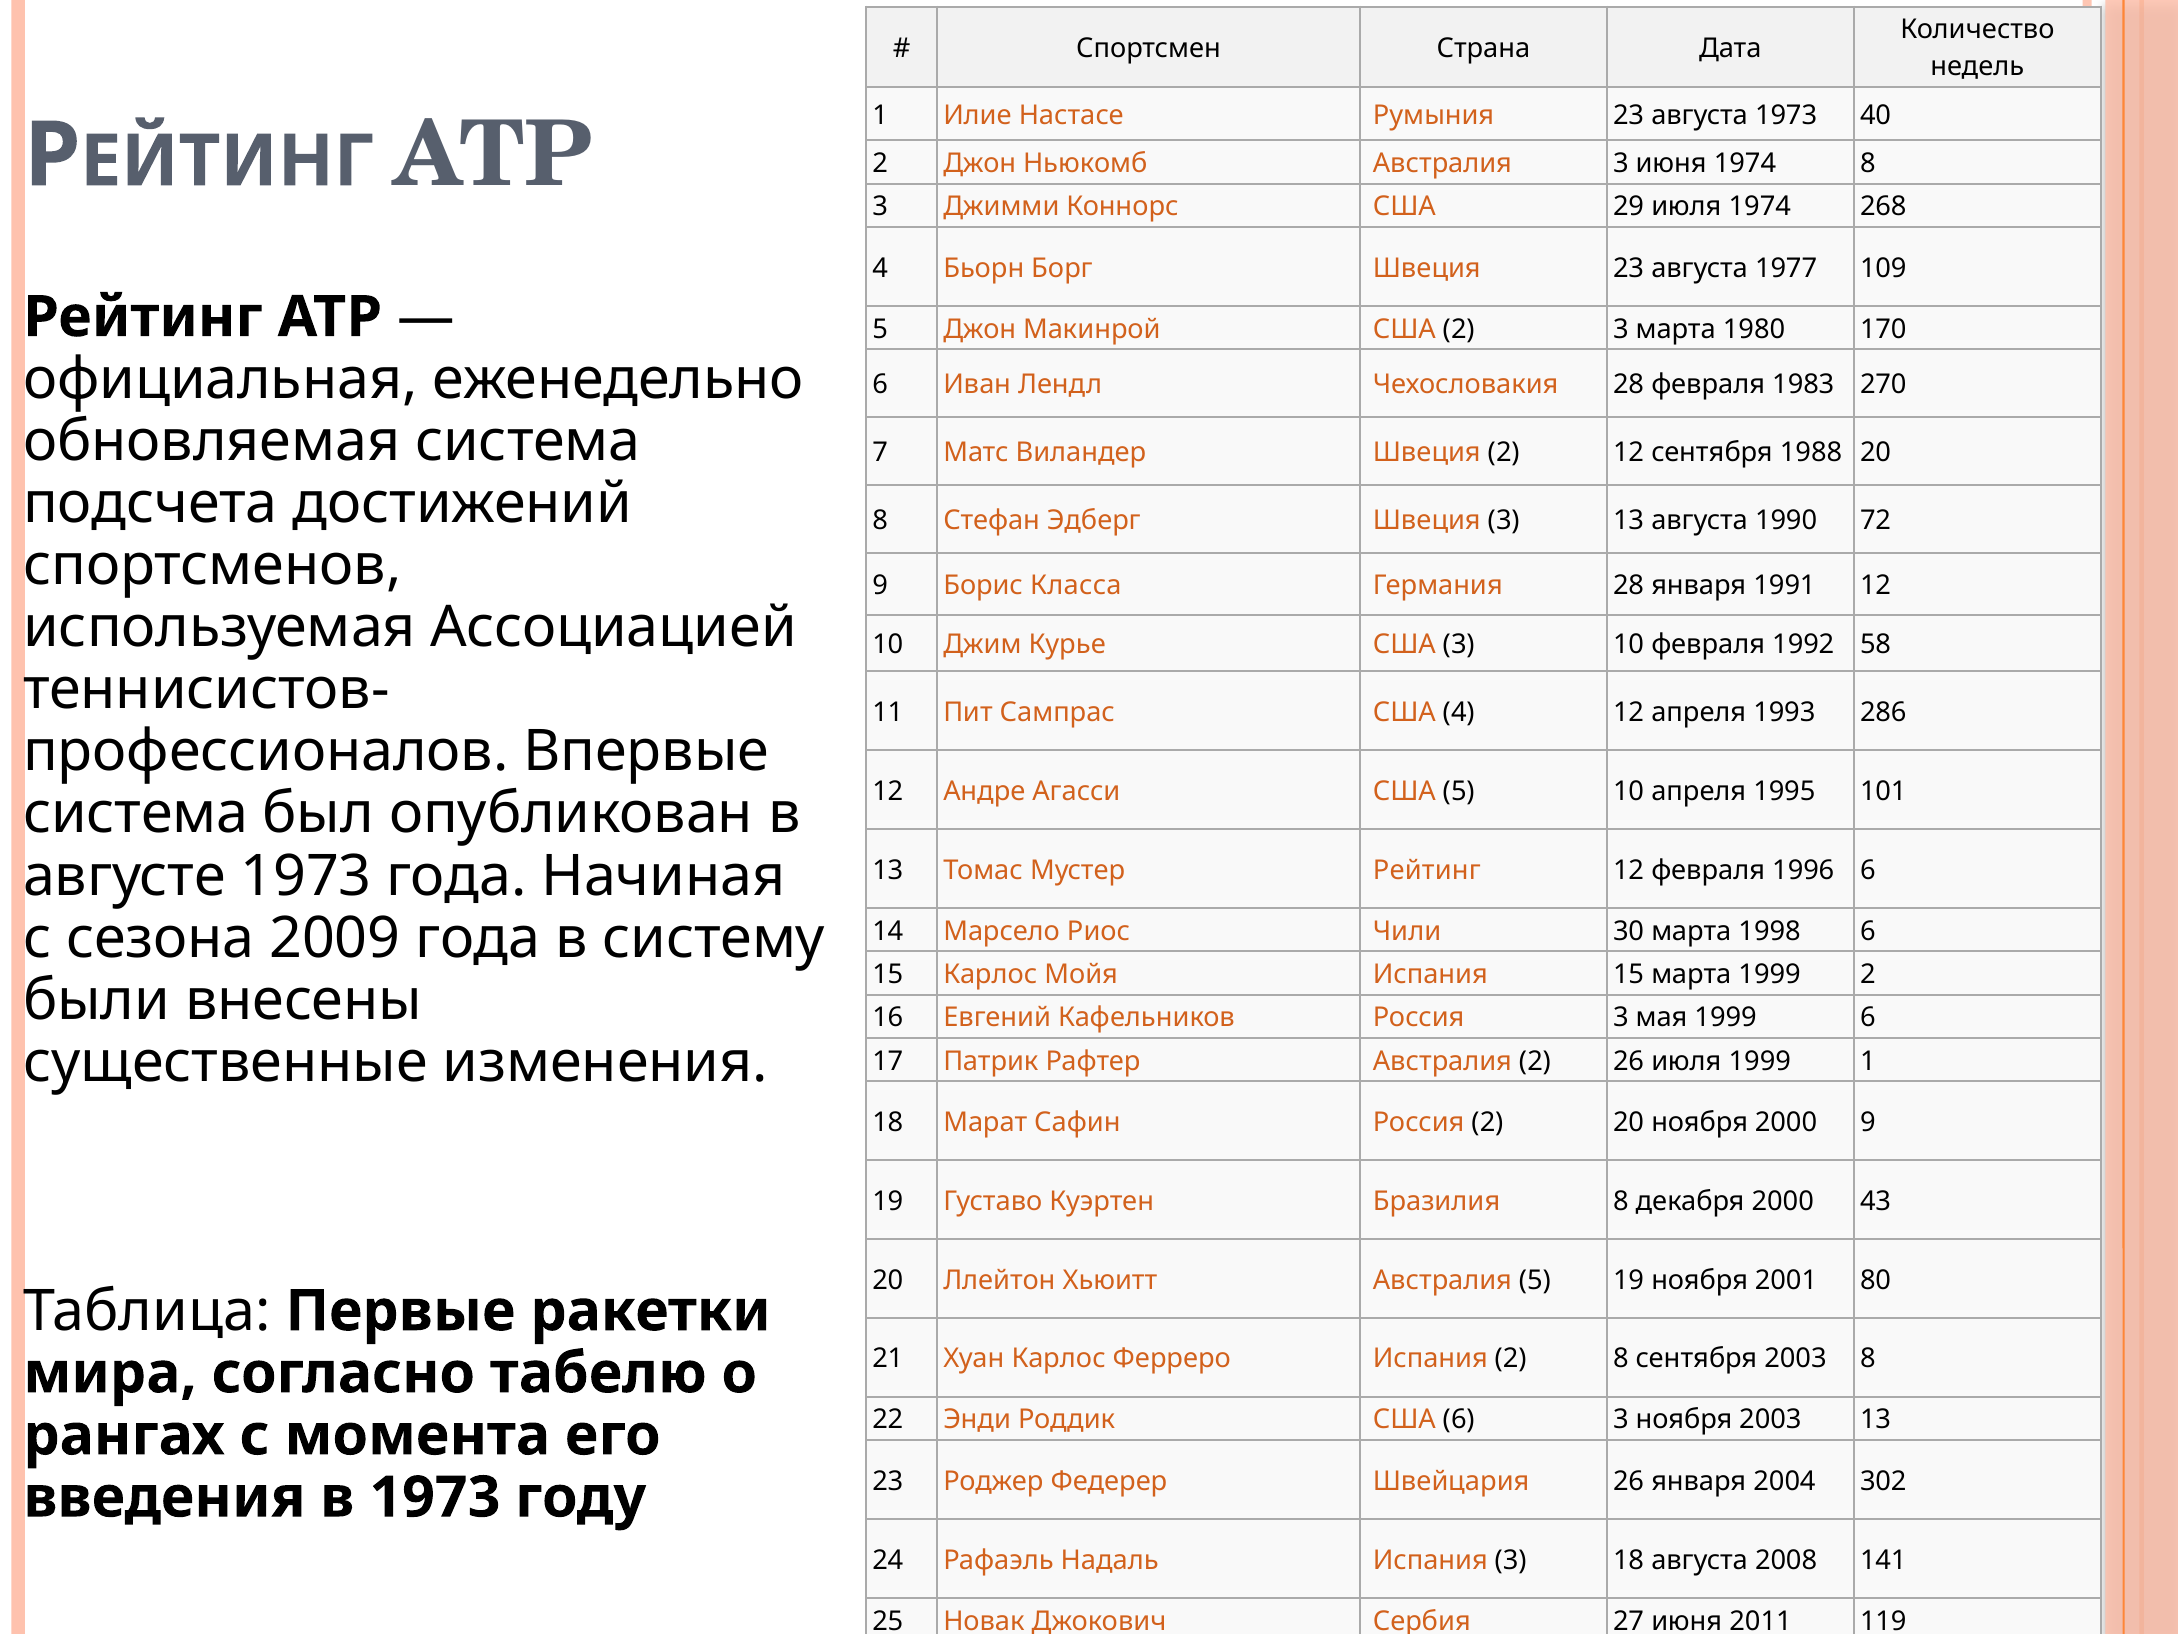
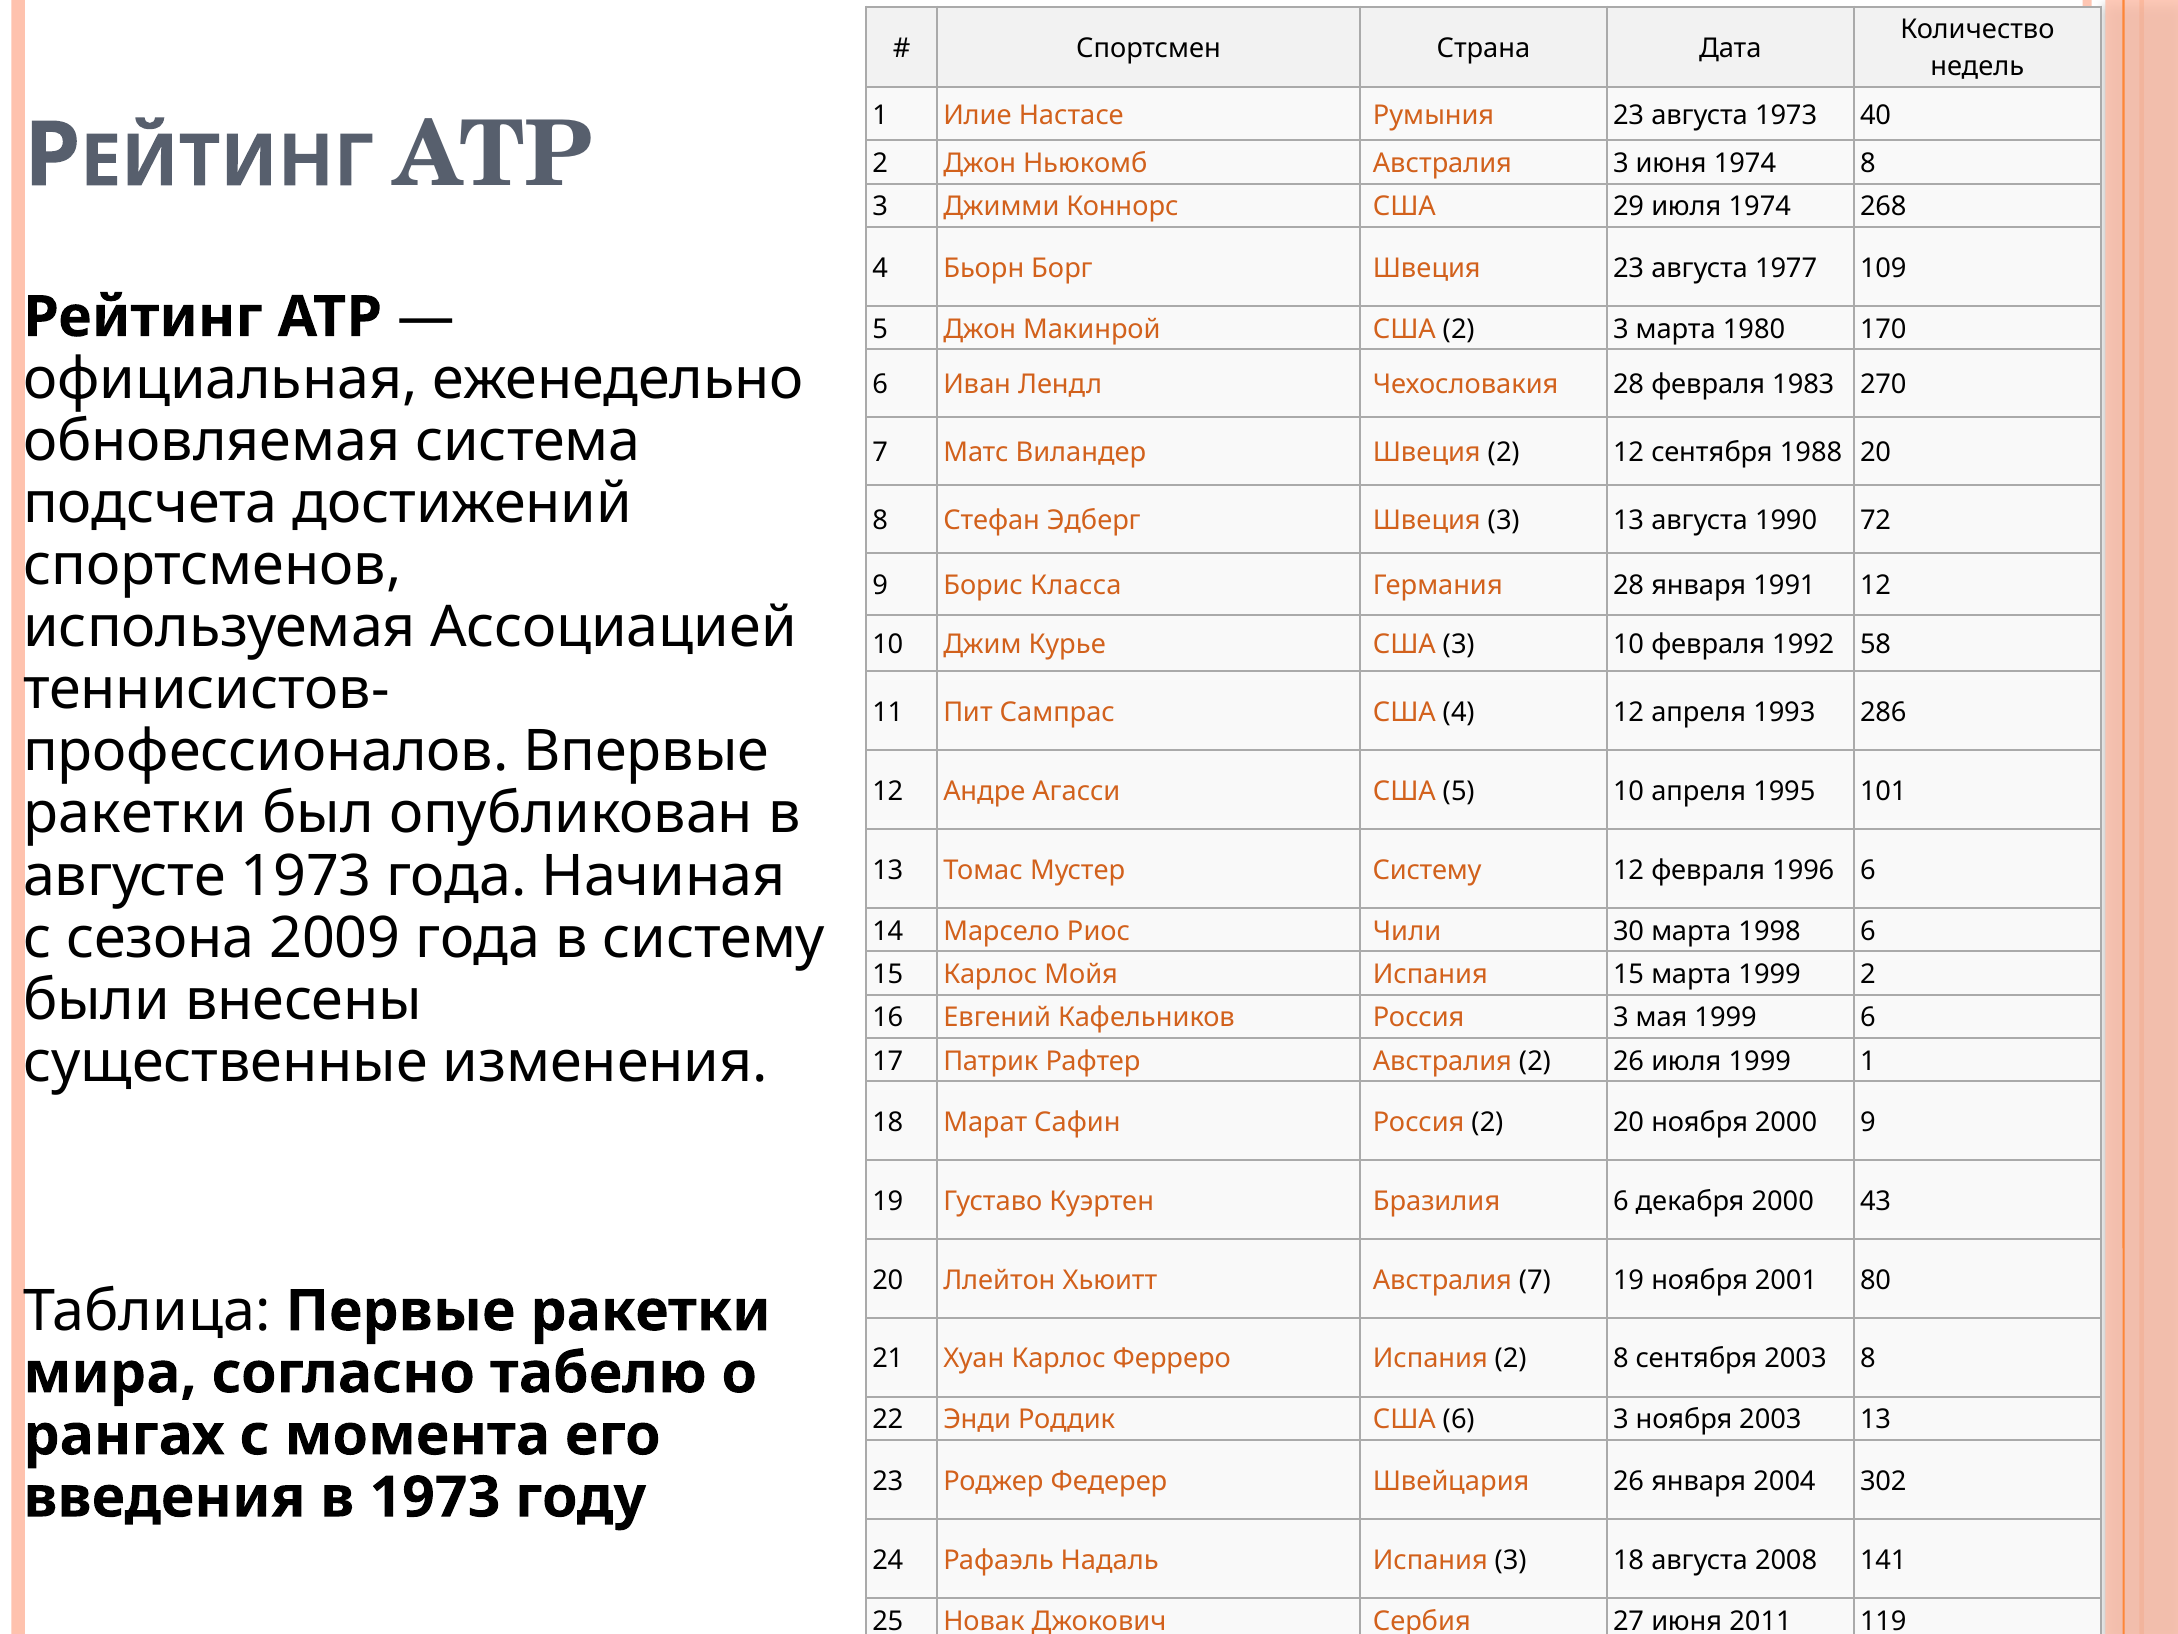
система at (136, 814): система -> ракетки
Мустер Рейтинг: Рейтинг -> Систему
Бразилия 8: 8 -> 6
Австралия 5: 5 -> 7
